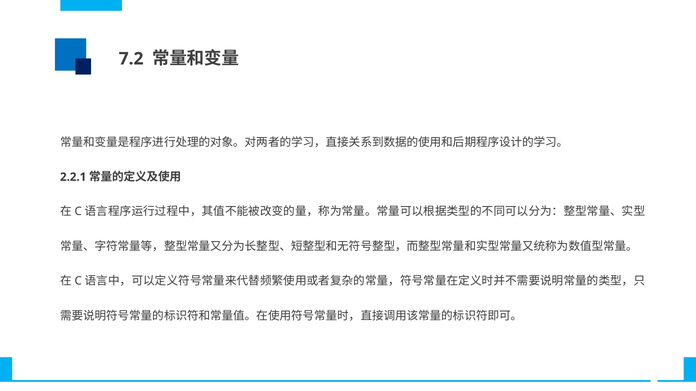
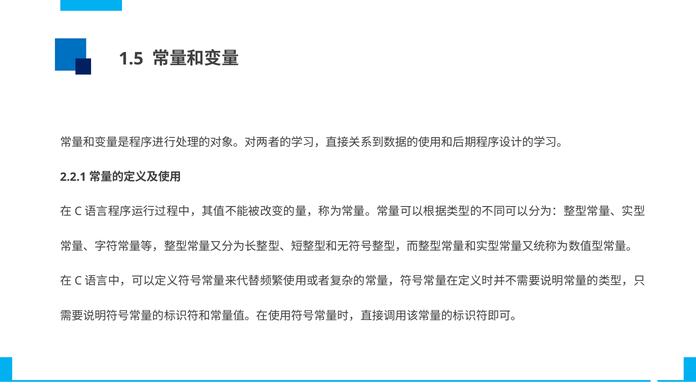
7.2: 7.2 -> 1.5
